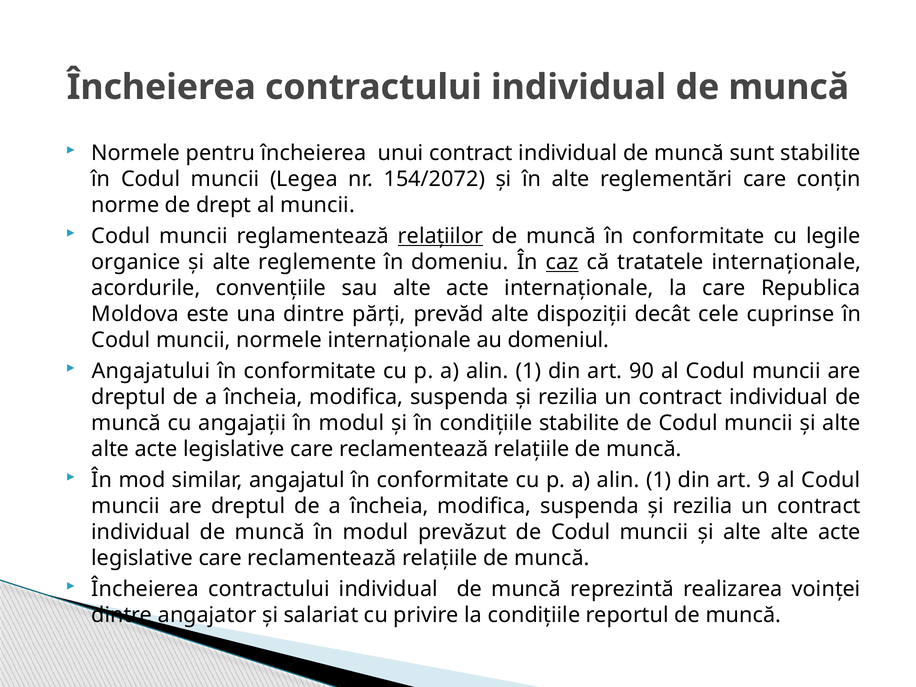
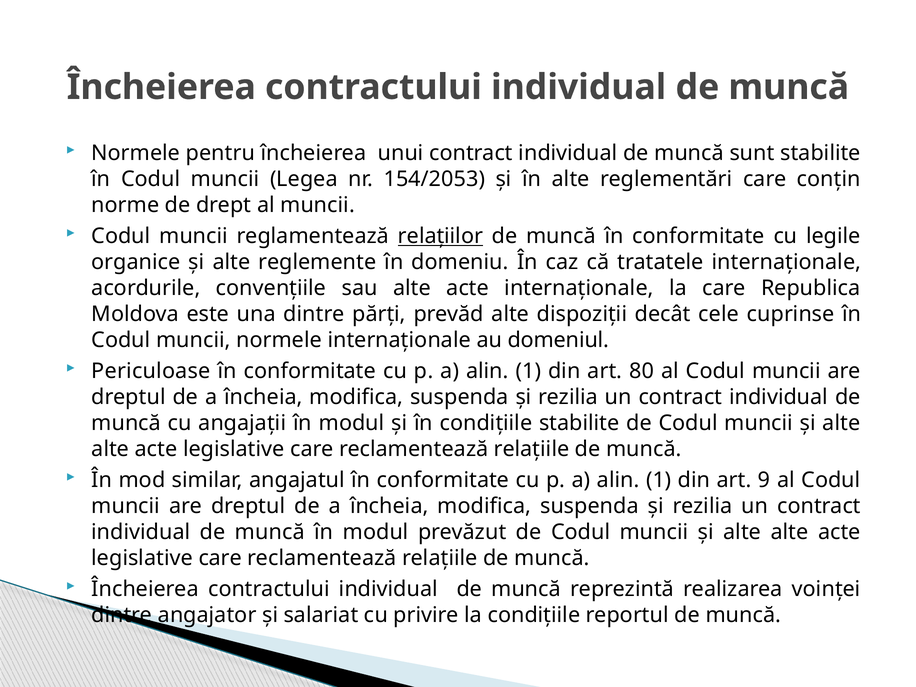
154/2072: 154/2072 -> 154/2053
caz underline: present -> none
Angajatului: Angajatului -> Periculoase
90: 90 -> 80
